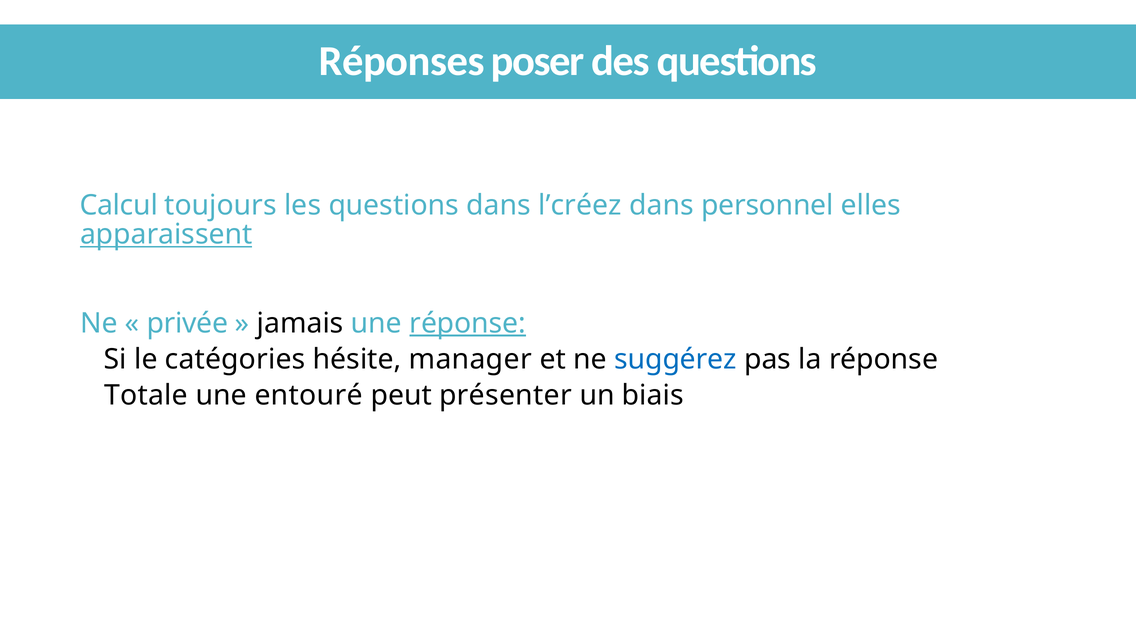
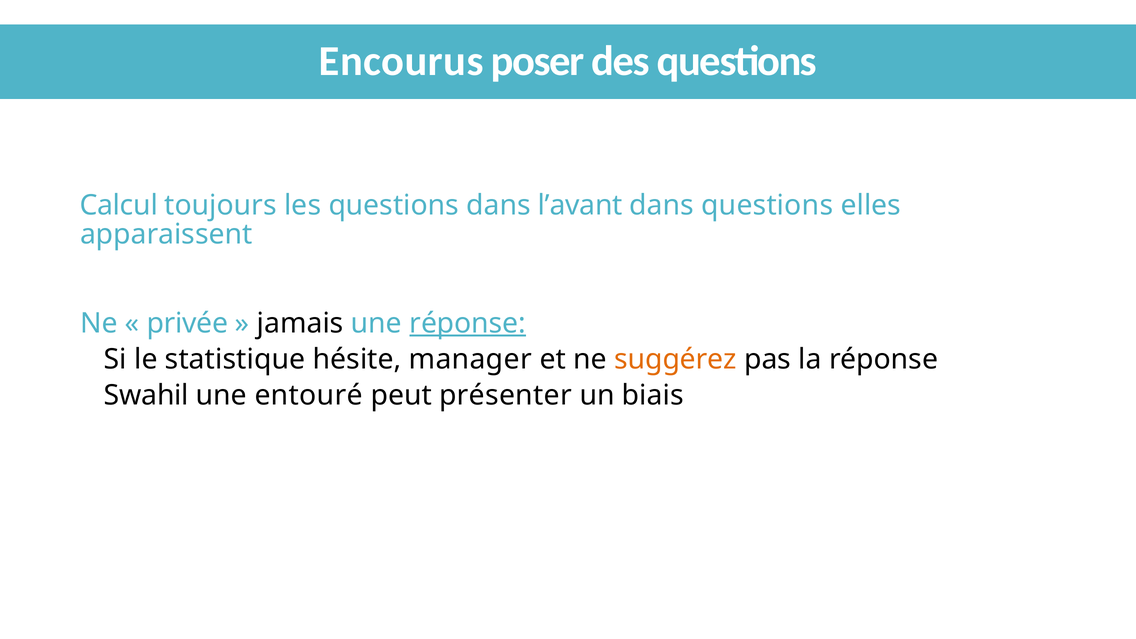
Réponses: Réponses -> Encourus
l’créez: l’créez -> l’avant
dans personnel: personnel -> questions
apparaissent underline: present -> none
catégories: catégories -> statistique
suggérez colour: blue -> orange
Totale: Totale -> Swahil
